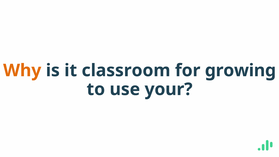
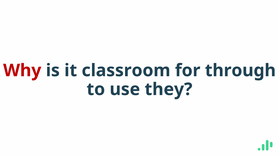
Why colour: orange -> red
growing: growing -> through
your: your -> they
